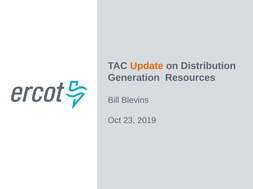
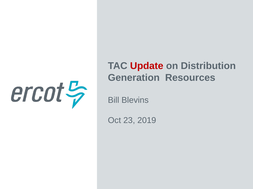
Update colour: orange -> red
